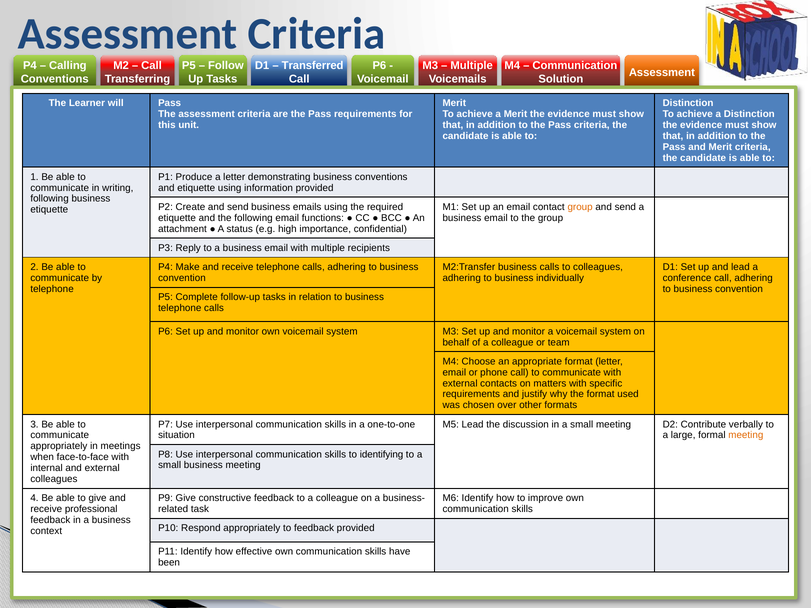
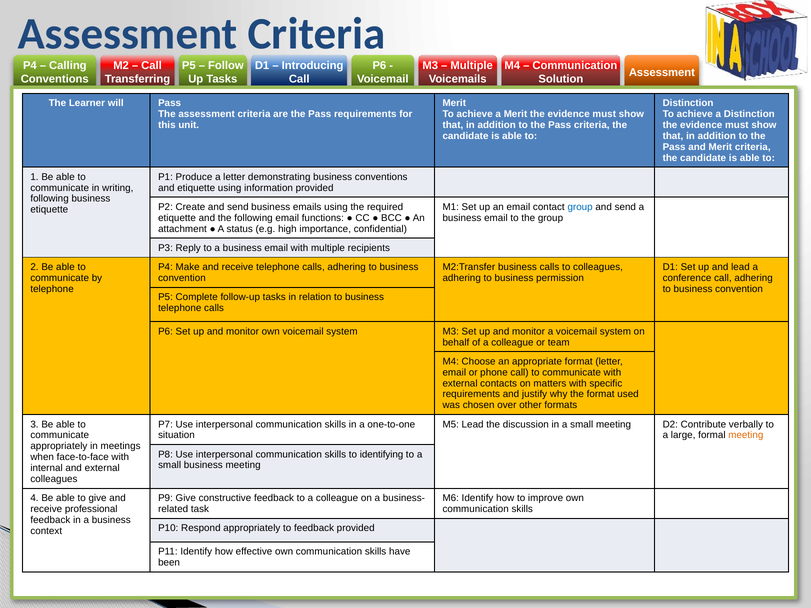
Transferred: Transferred -> Introducing
group at (580, 207) colour: orange -> blue
individually: individually -> permission
